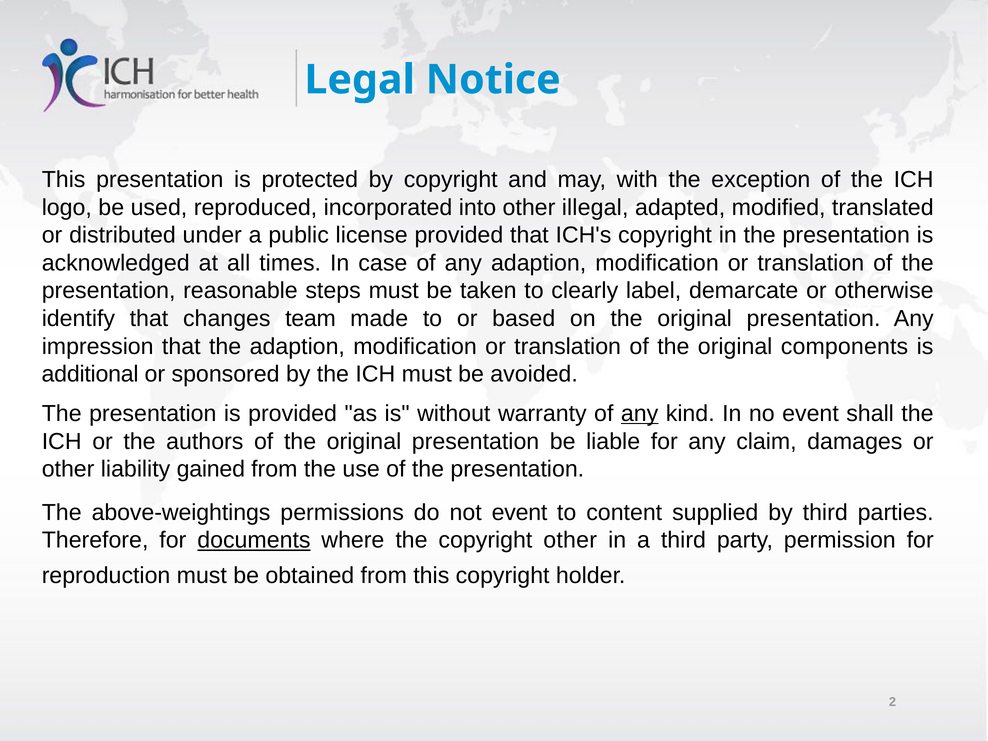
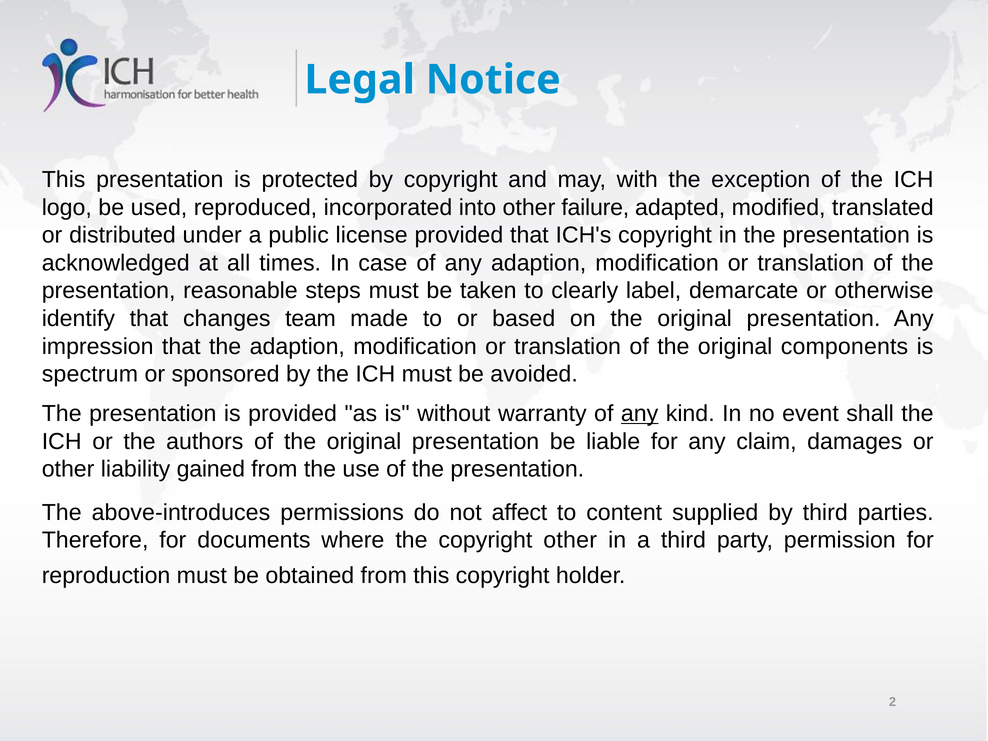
illegal: illegal -> failure
additional: additional -> spectrum
above-weightings: above-weightings -> above-introduces
not event: event -> affect
documents underline: present -> none
